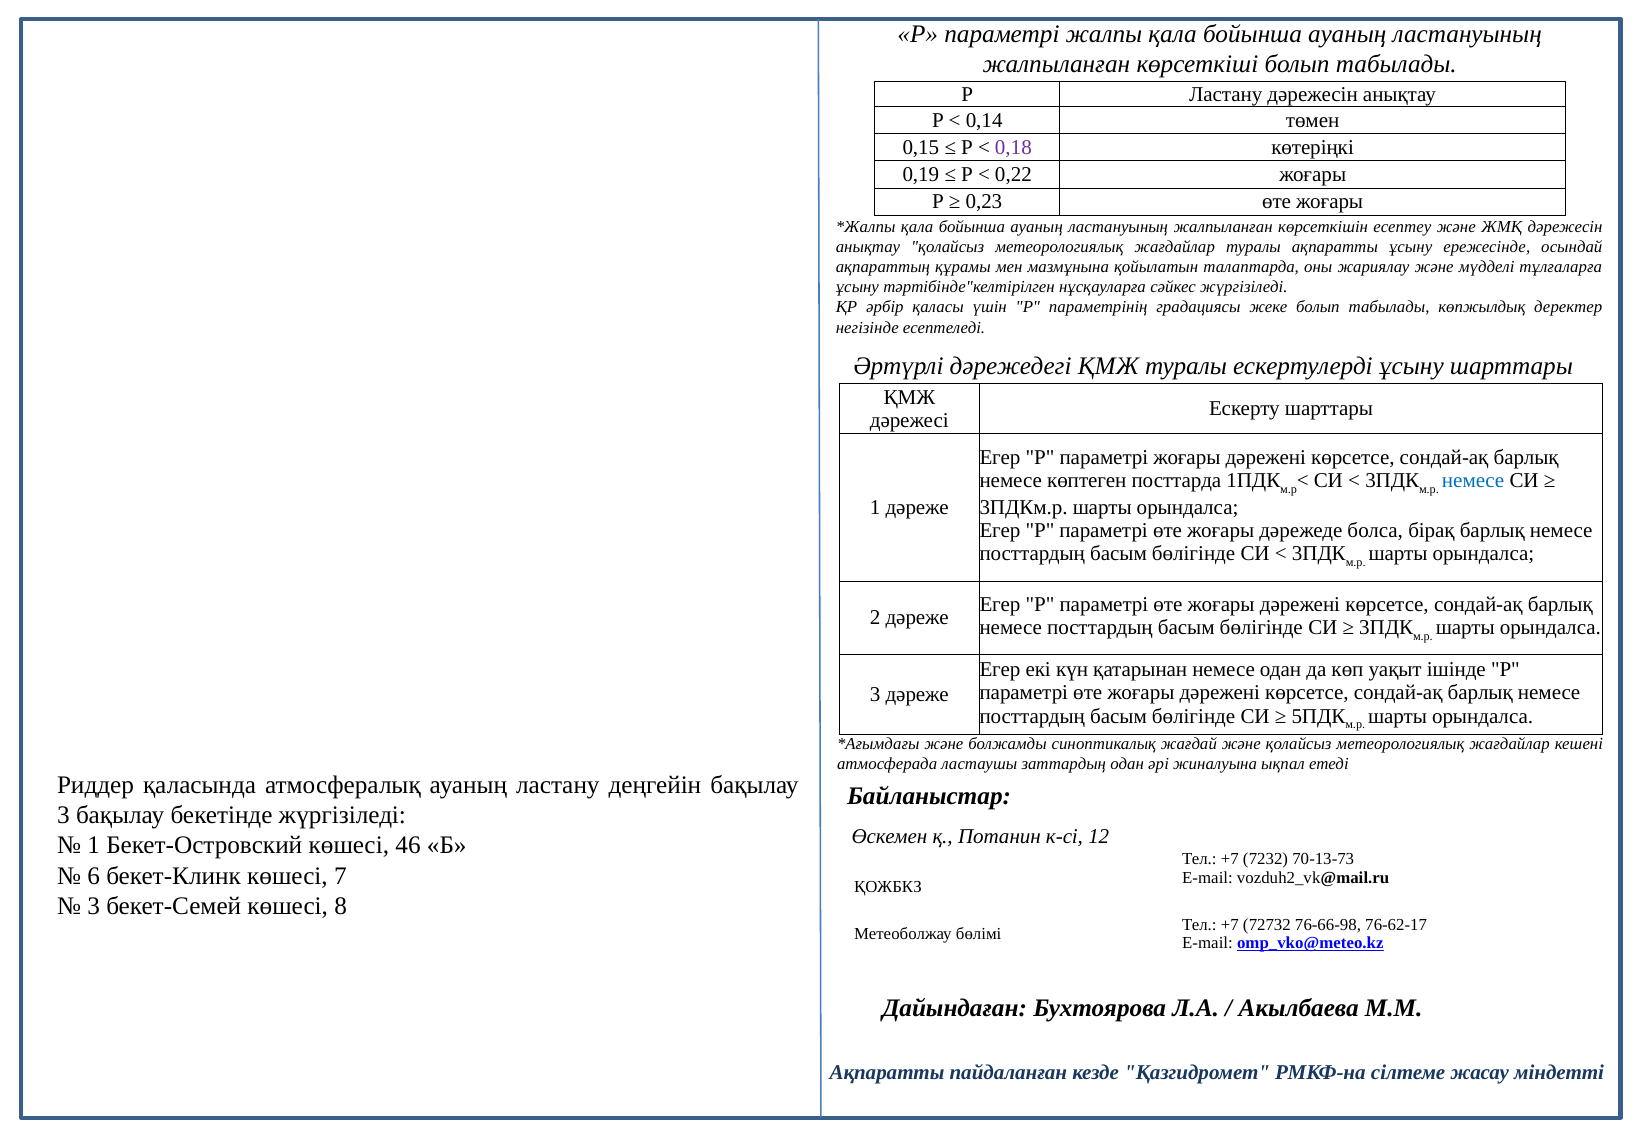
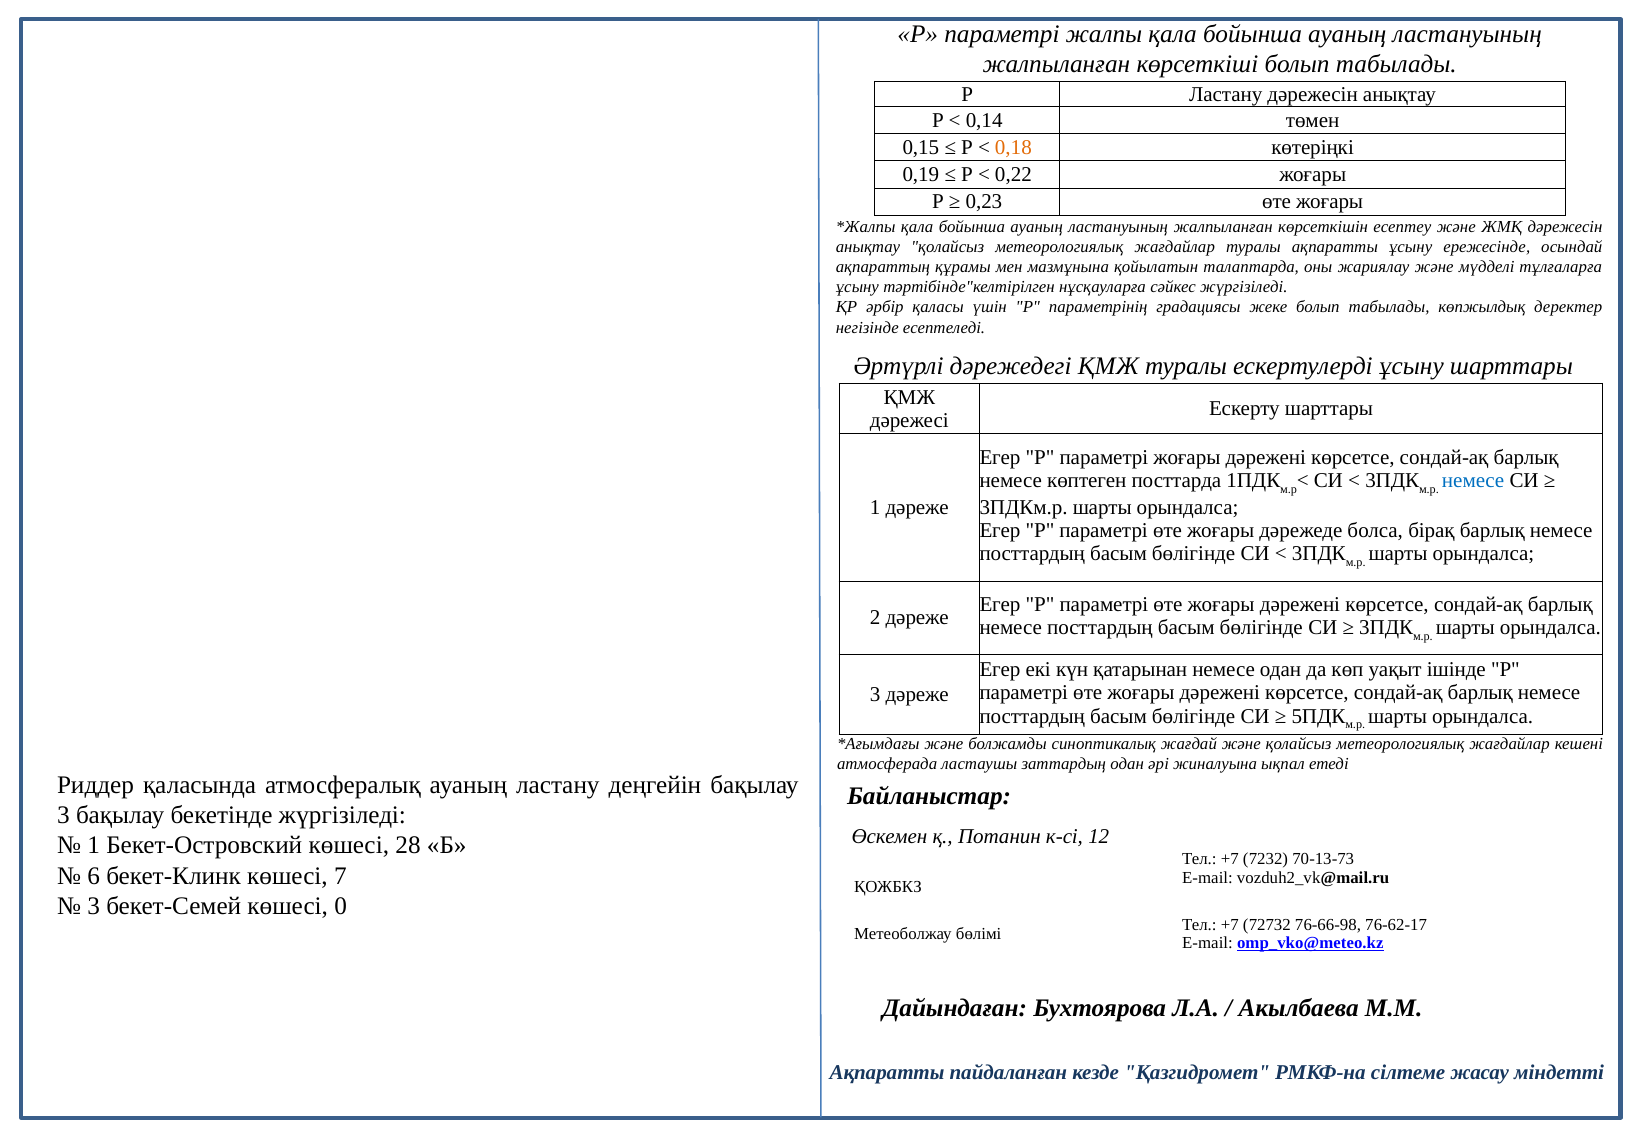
0,18 colour: purple -> orange
46: 46 -> 28
8: 8 -> 0
